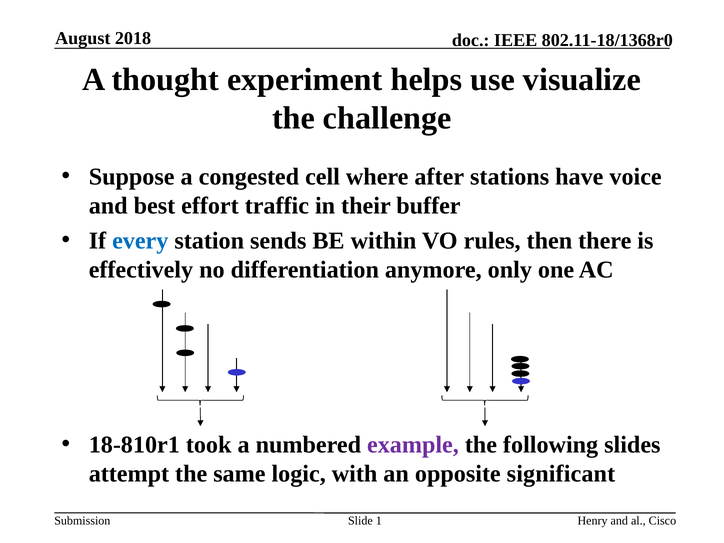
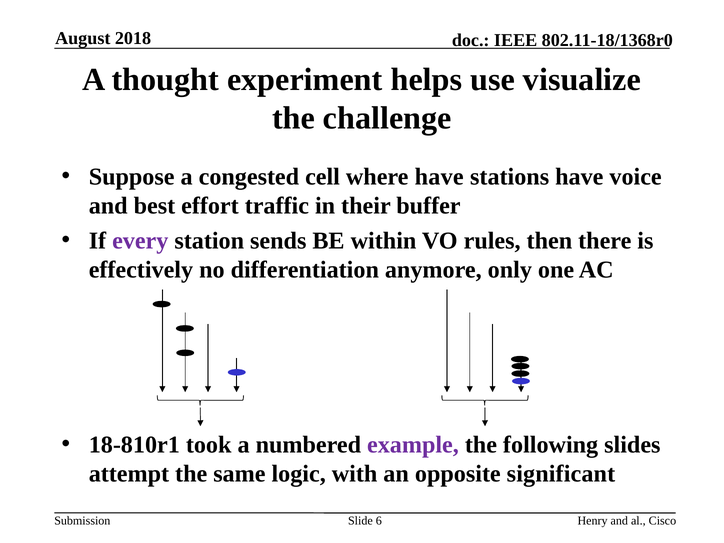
where after: after -> have
every colour: blue -> purple
1: 1 -> 6
